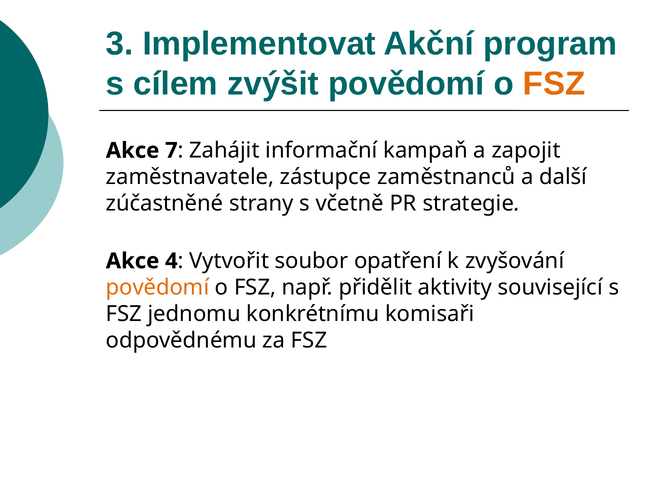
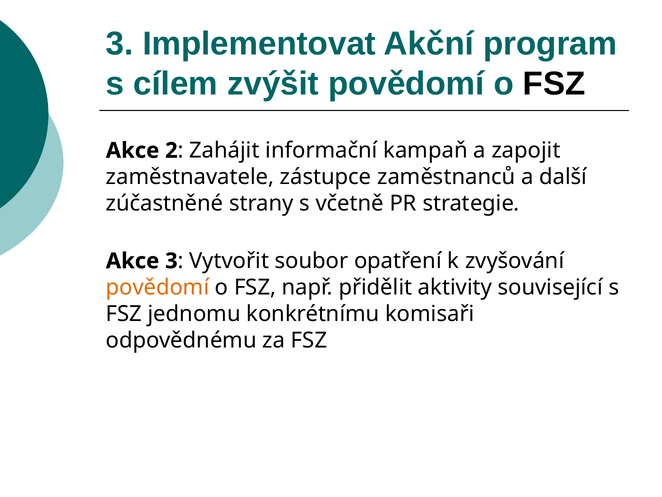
FSZ at (554, 84) colour: orange -> black
7: 7 -> 2
Akce 4: 4 -> 3
